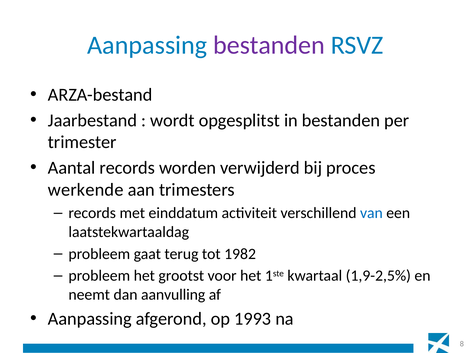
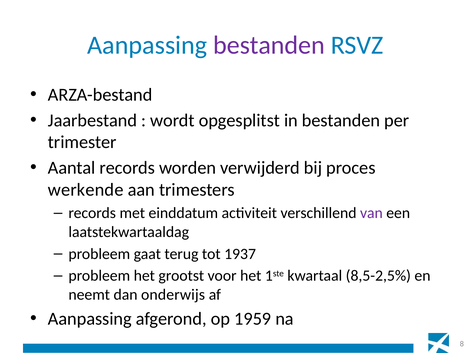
van colour: blue -> purple
1982: 1982 -> 1937
1,9-2,5%: 1,9-2,5% -> 8,5-2,5%
aanvulling: aanvulling -> onderwijs
1993: 1993 -> 1959
